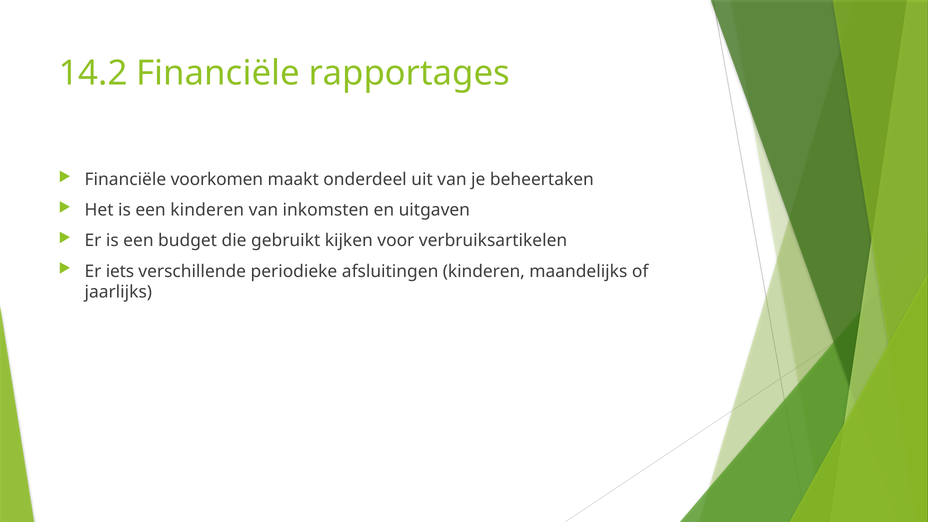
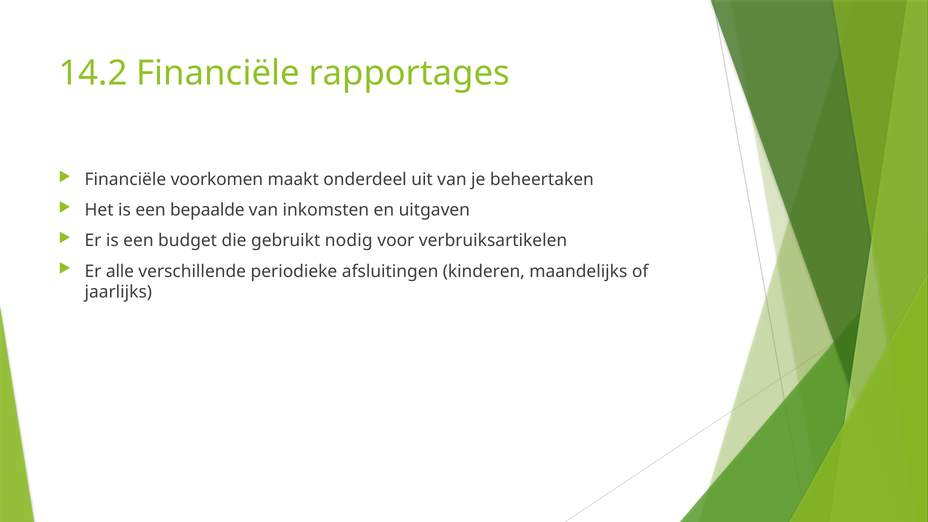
een kinderen: kinderen -> bepaalde
kijken: kijken -> nodig
iets: iets -> alle
